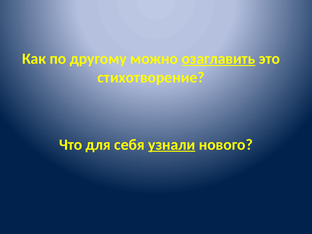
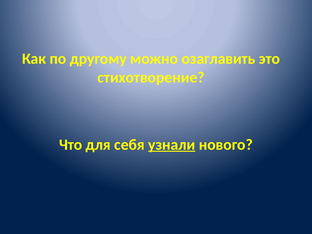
озаглавить underline: present -> none
